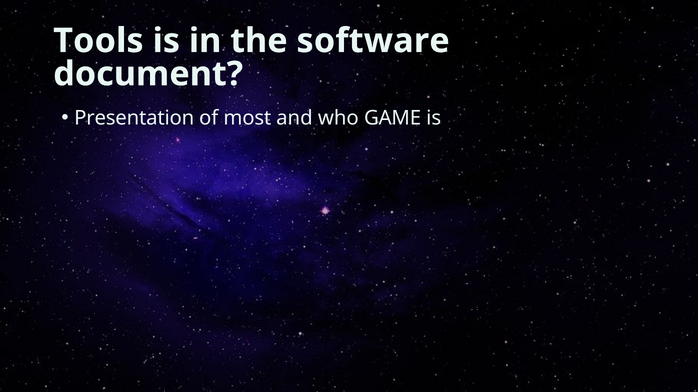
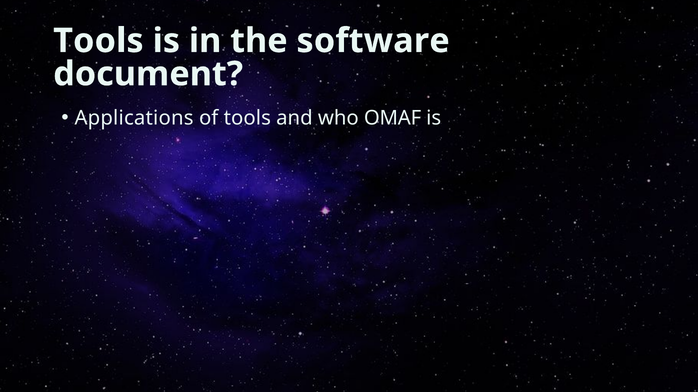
Presentation: Presentation -> Applications
of most: most -> tools
GAME: GAME -> OMAF
